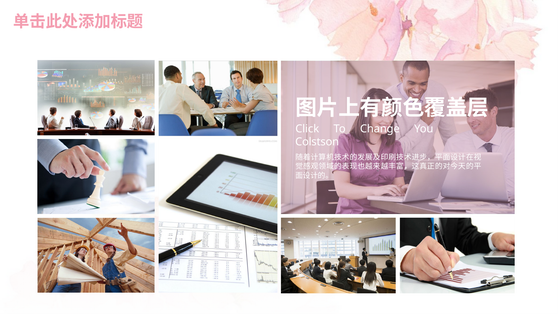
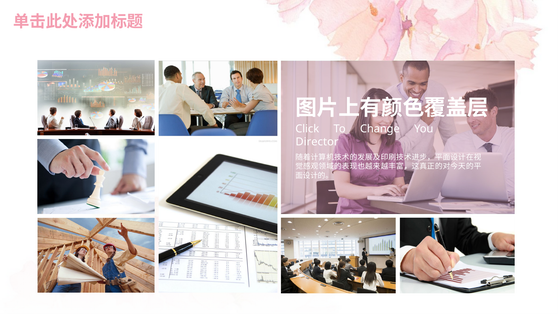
Colstson: Colstson -> Director
